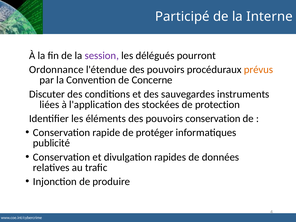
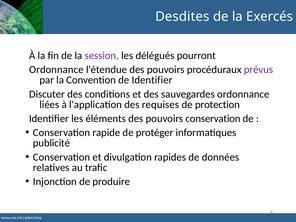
Participé: Participé -> Desdites
Interne: Interne -> Exercés
prévus colour: orange -> purple
de Concerne: Concerne -> Identifier
sauvegardes instruments: instruments -> ordonnance
stockées: stockées -> requises
